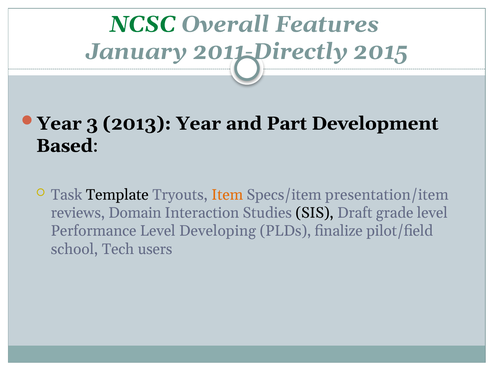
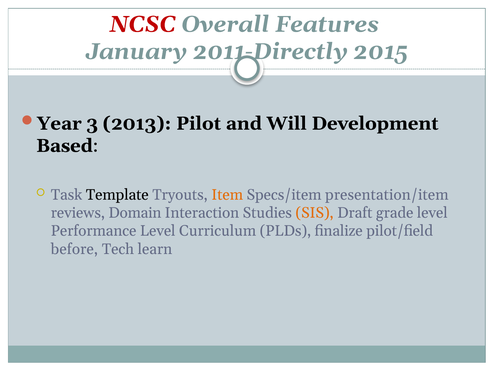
NCSC colour: green -> red
2013 Year: Year -> Pilot
Part: Part -> Will
SIS colour: black -> orange
Developing: Developing -> Curriculum
school: school -> before
users: users -> learn
